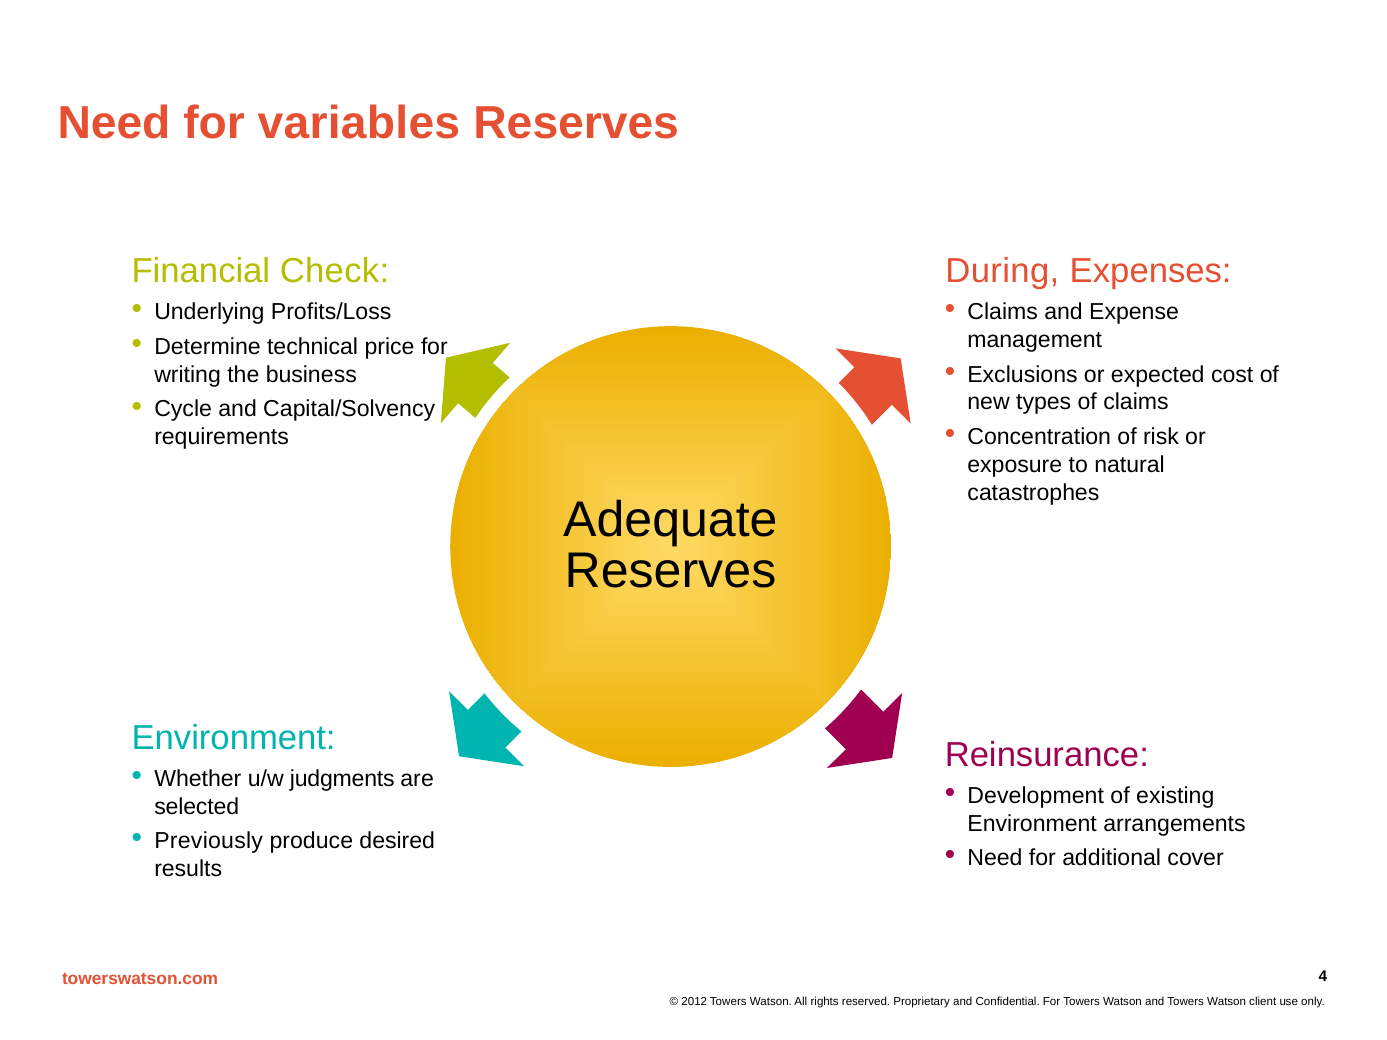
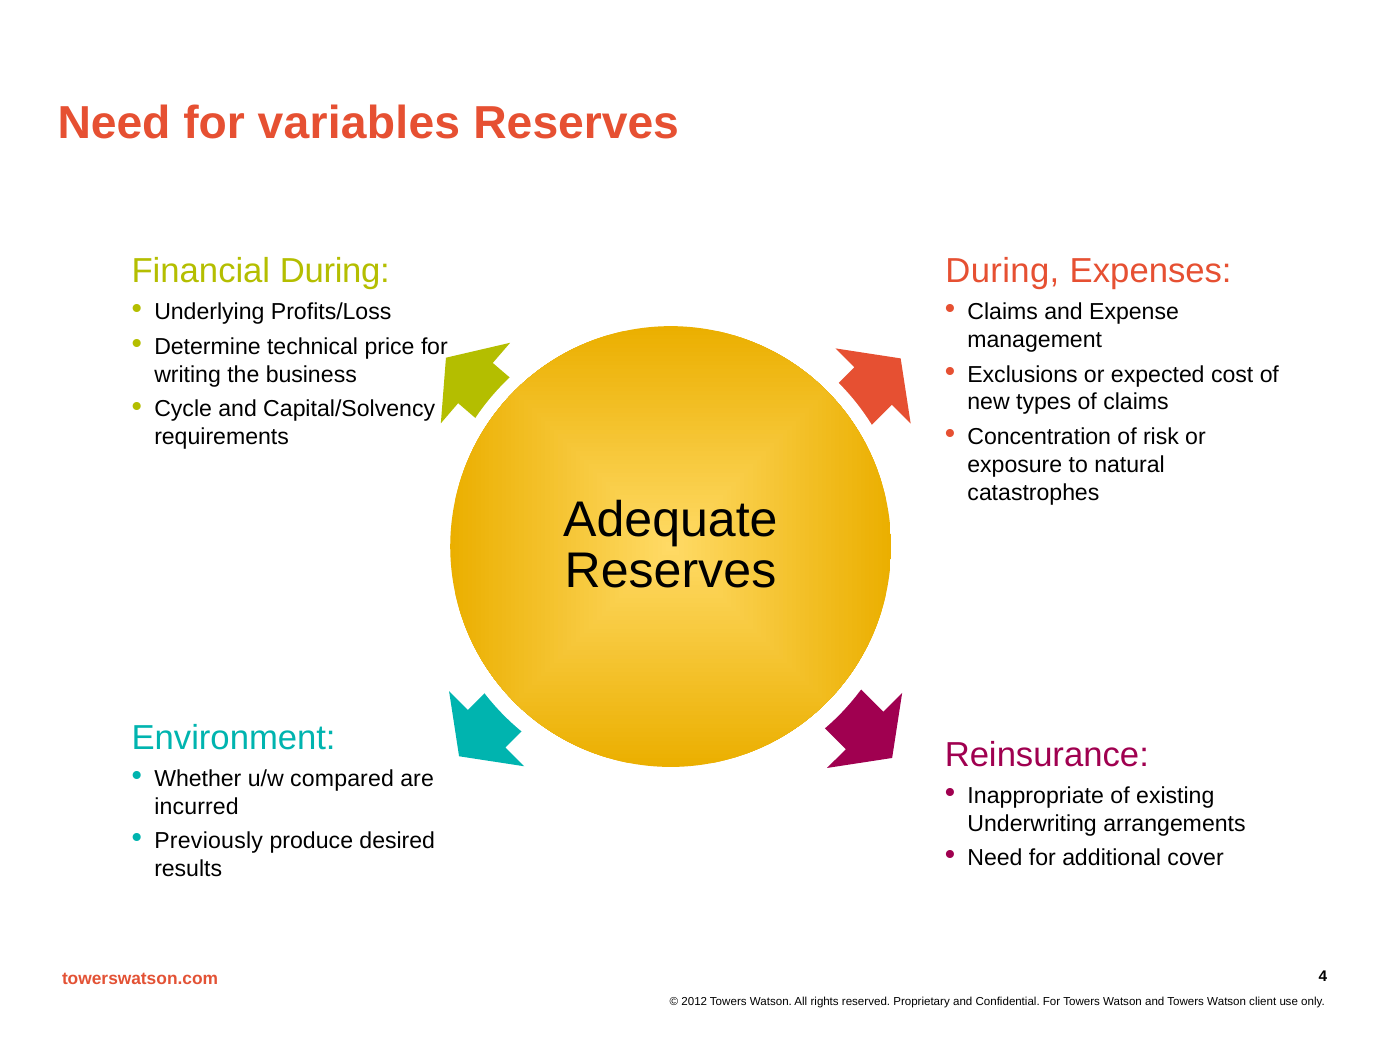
Financial Check: Check -> During
judgments: judgments -> compared
Development: Development -> Inappropriate
selected: selected -> incurred
Environment at (1032, 824): Environment -> Underwriting
